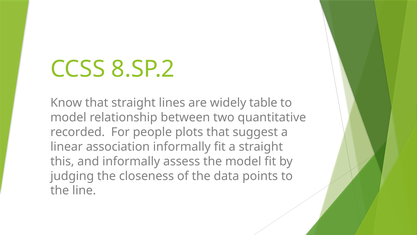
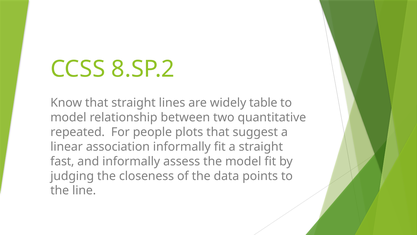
recorded: recorded -> repeated
this: this -> fast
